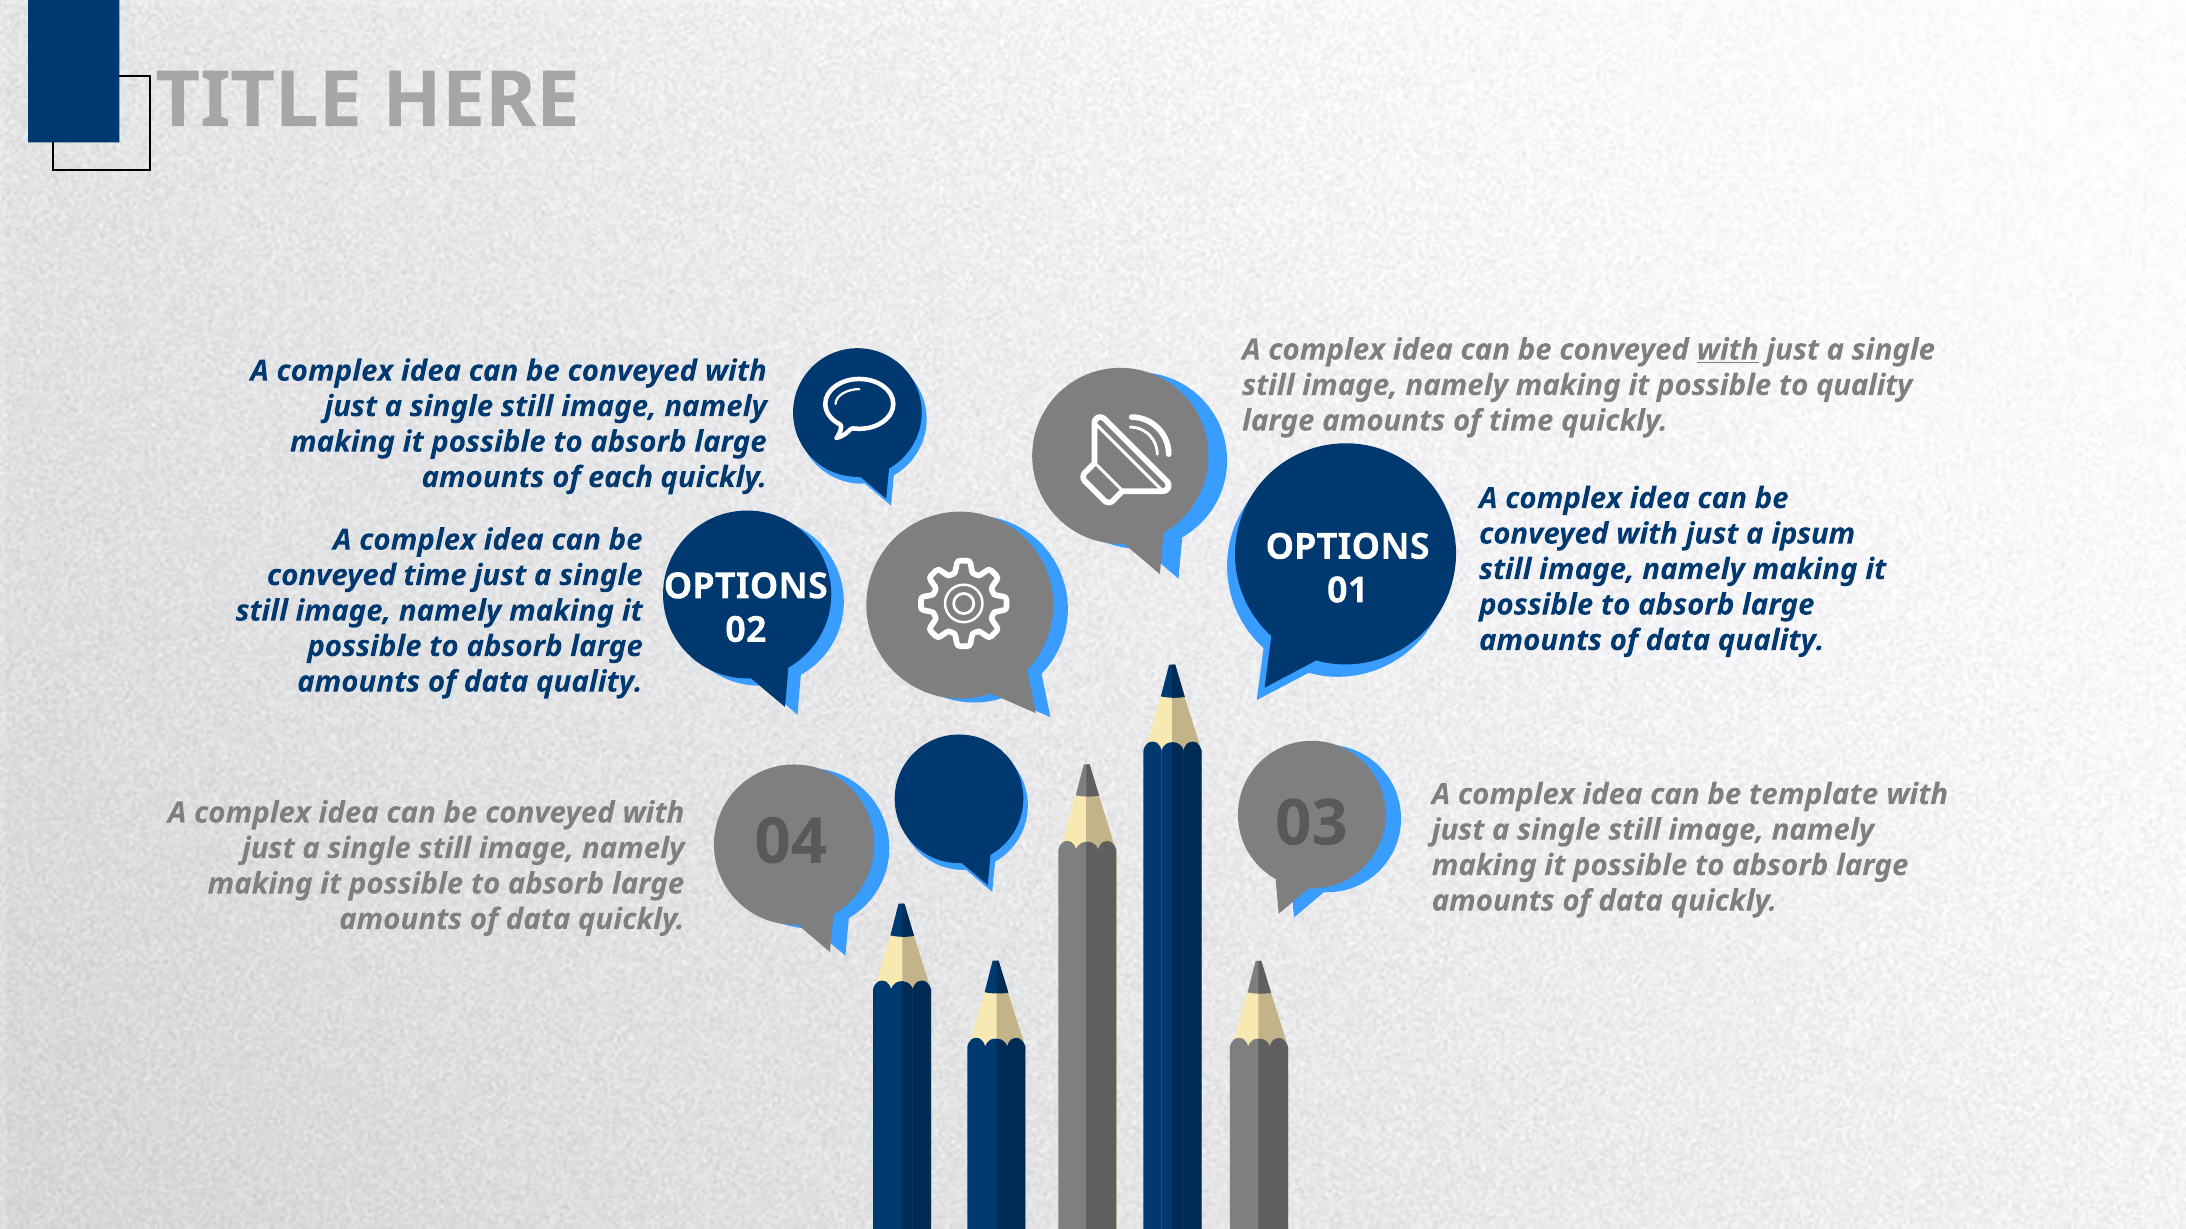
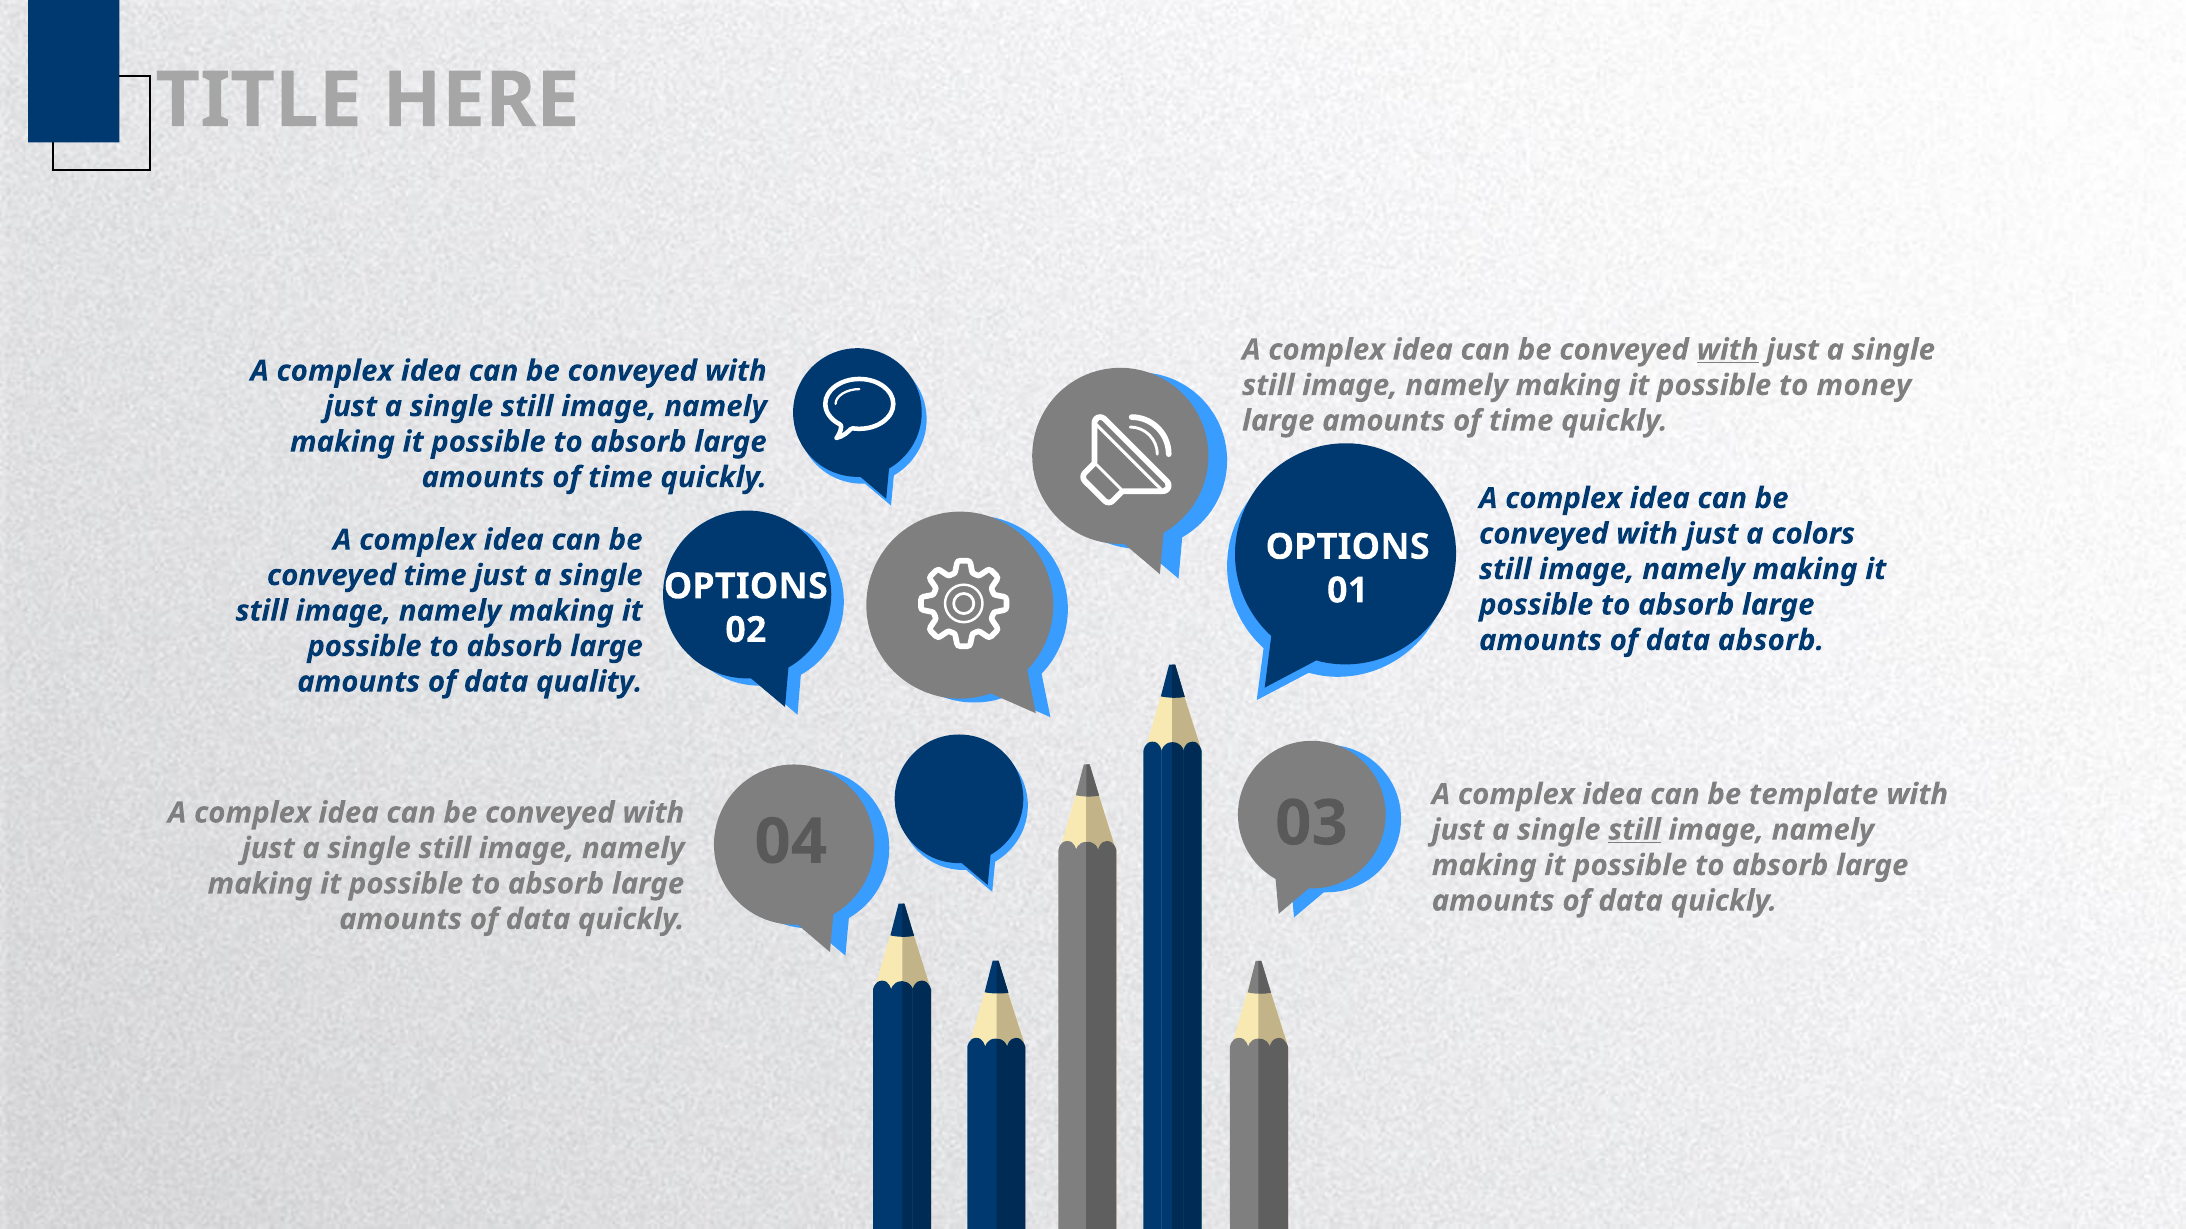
to quality: quality -> money
each at (621, 478): each -> time
ipsum: ipsum -> colors
quality at (1771, 641): quality -> absorb
still at (1634, 830) underline: none -> present
